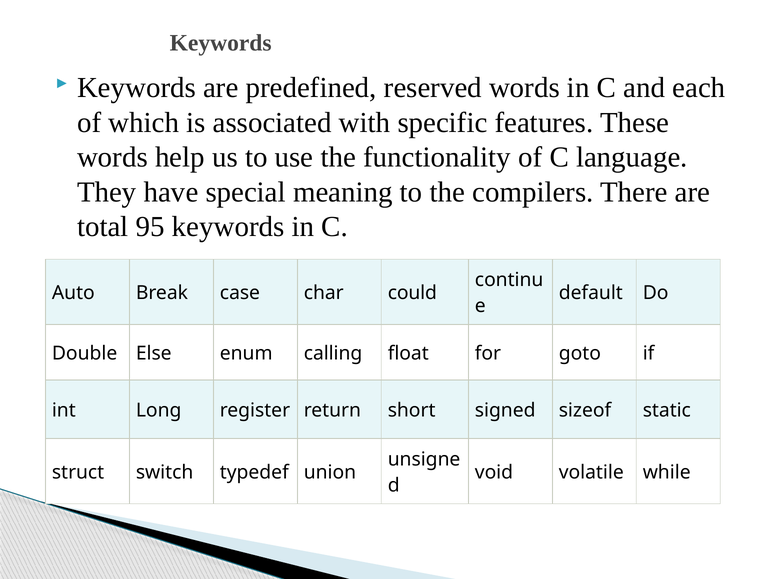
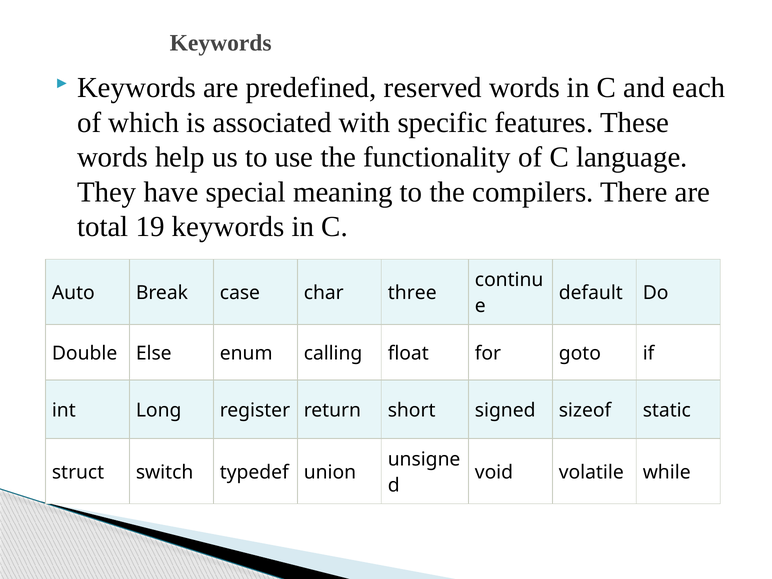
95: 95 -> 19
could: could -> three
